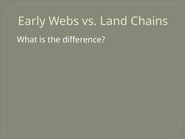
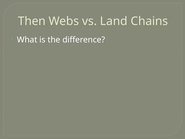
Early: Early -> Then
